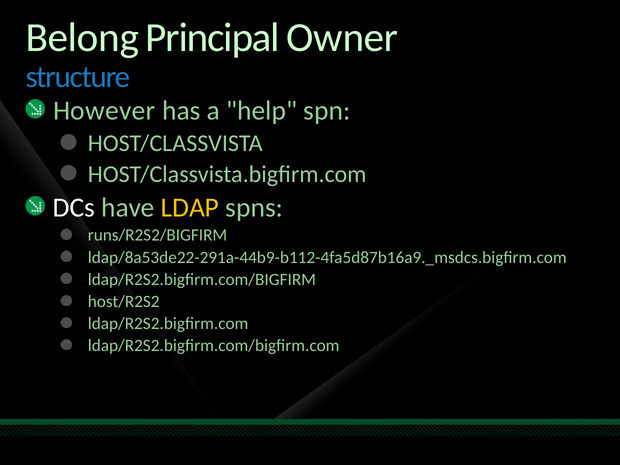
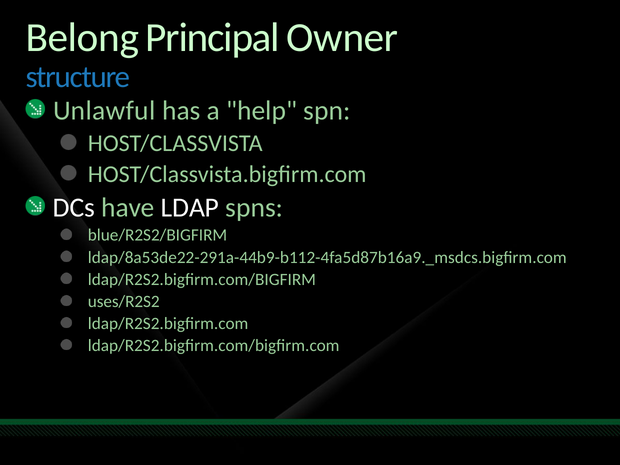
However: However -> Unlawful
LDAP colour: yellow -> white
runs/R2S2/BIGFIRM: runs/R2S2/BIGFIRM -> blue/R2S2/BIGFIRM
host/R2S2: host/R2S2 -> uses/R2S2
